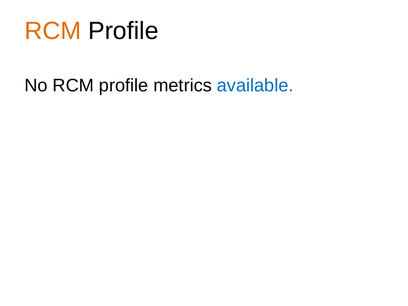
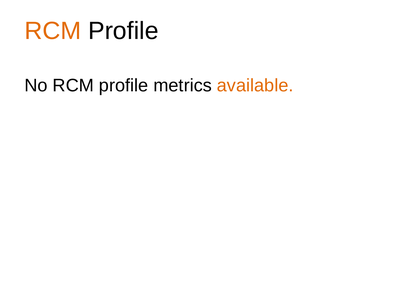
available colour: blue -> orange
